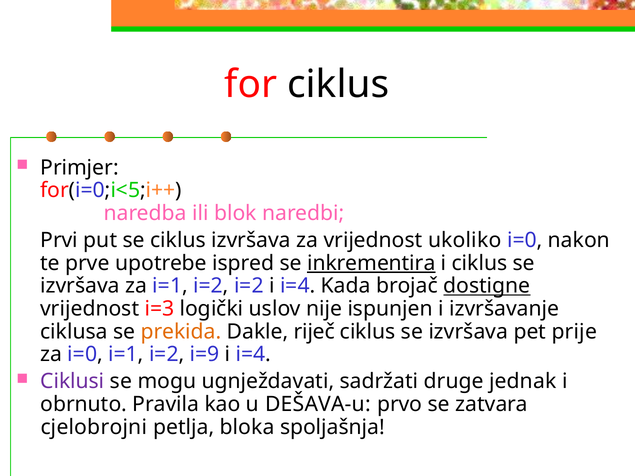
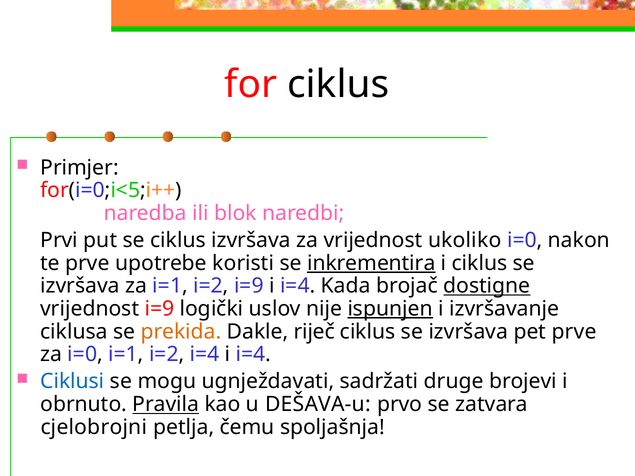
ispred: ispred -> koristi
i=2 i=2: i=2 -> i=9
vrijednost i=3: i=3 -> i=9
ispunjen underline: none -> present
pet prije: prije -> prve
i=2 i=9: i=9 -> i=4
Ciklusi colour: purple -> blue
jednak: jednak -> brojevi
Pravila underline: none -> present
bloka: bloka -> čemu
